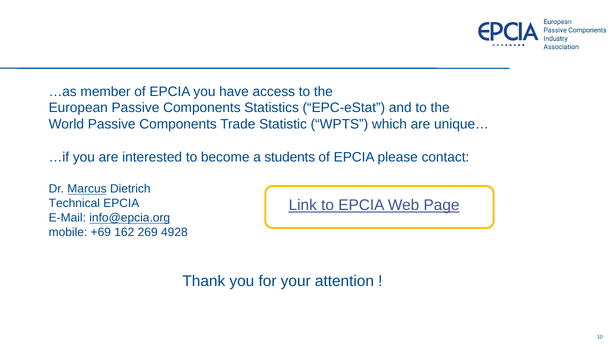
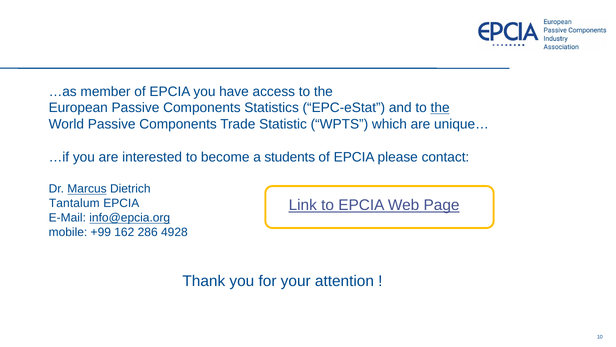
the at (440, 108) underline: none -> present
Technical: Technical -> Tantalum
+69: +69 -> +99
269: 269 -> 286
